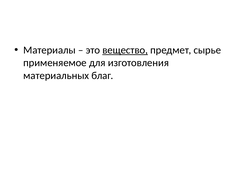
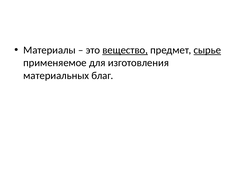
сырье underline: none -> present
